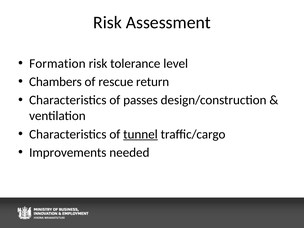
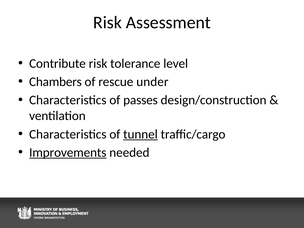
Formation: Formation -> Contribute
return: return -> under
Improvements underline: none -> present
